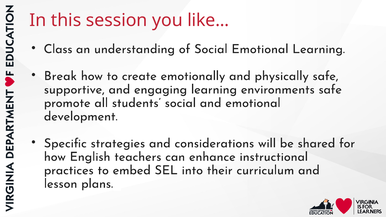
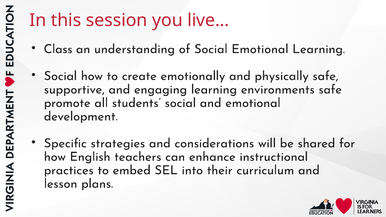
like: like -> live
Break at (60, 76): Break -> Social
